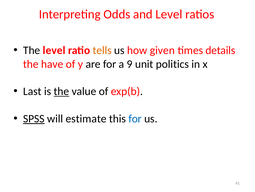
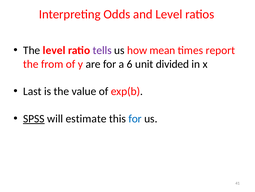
tells colour: orange -> purple
given: given -> mean
details: details -> report
have: have -> from
9: 9 -> 6
politics: politics -> divided
the at (61, 91) underline: present -> none
